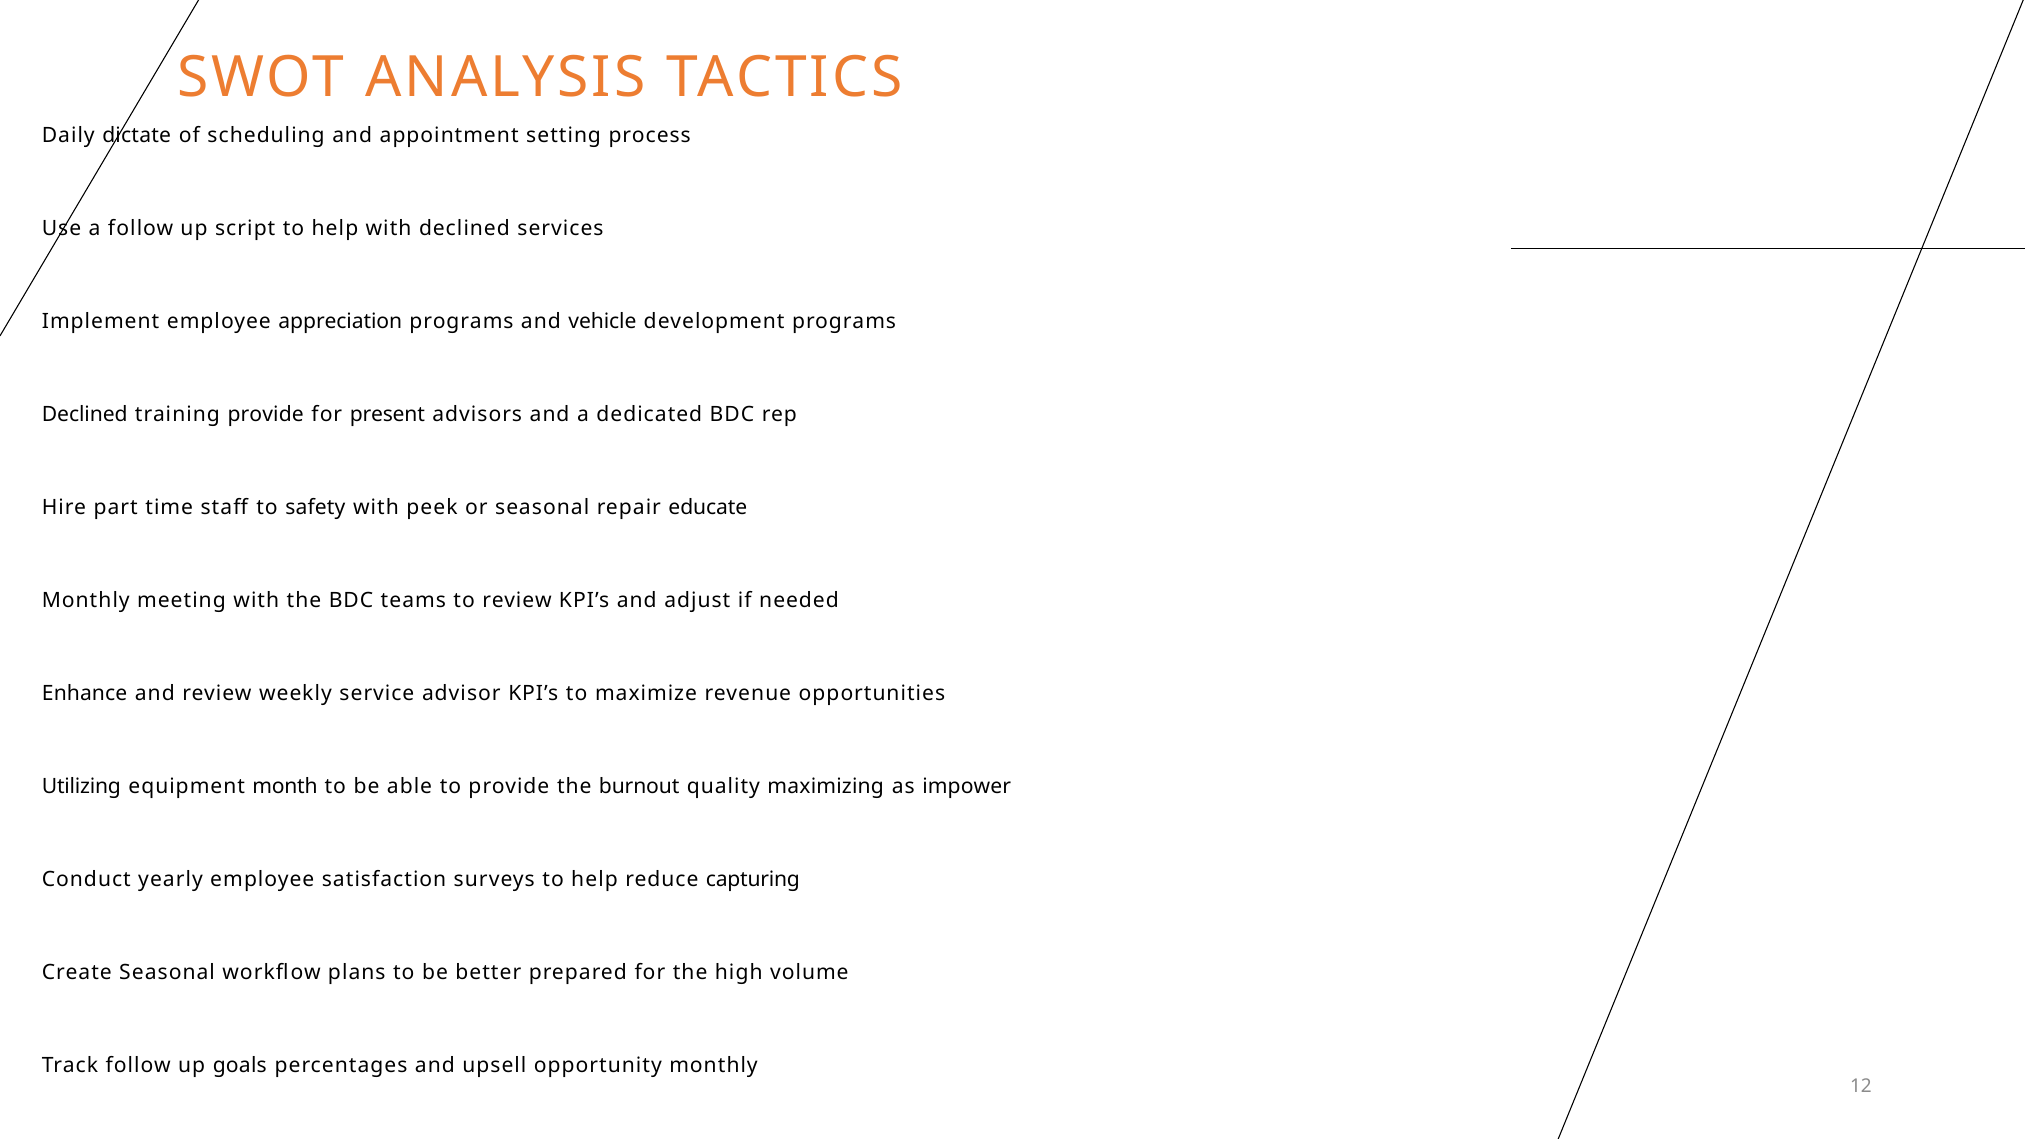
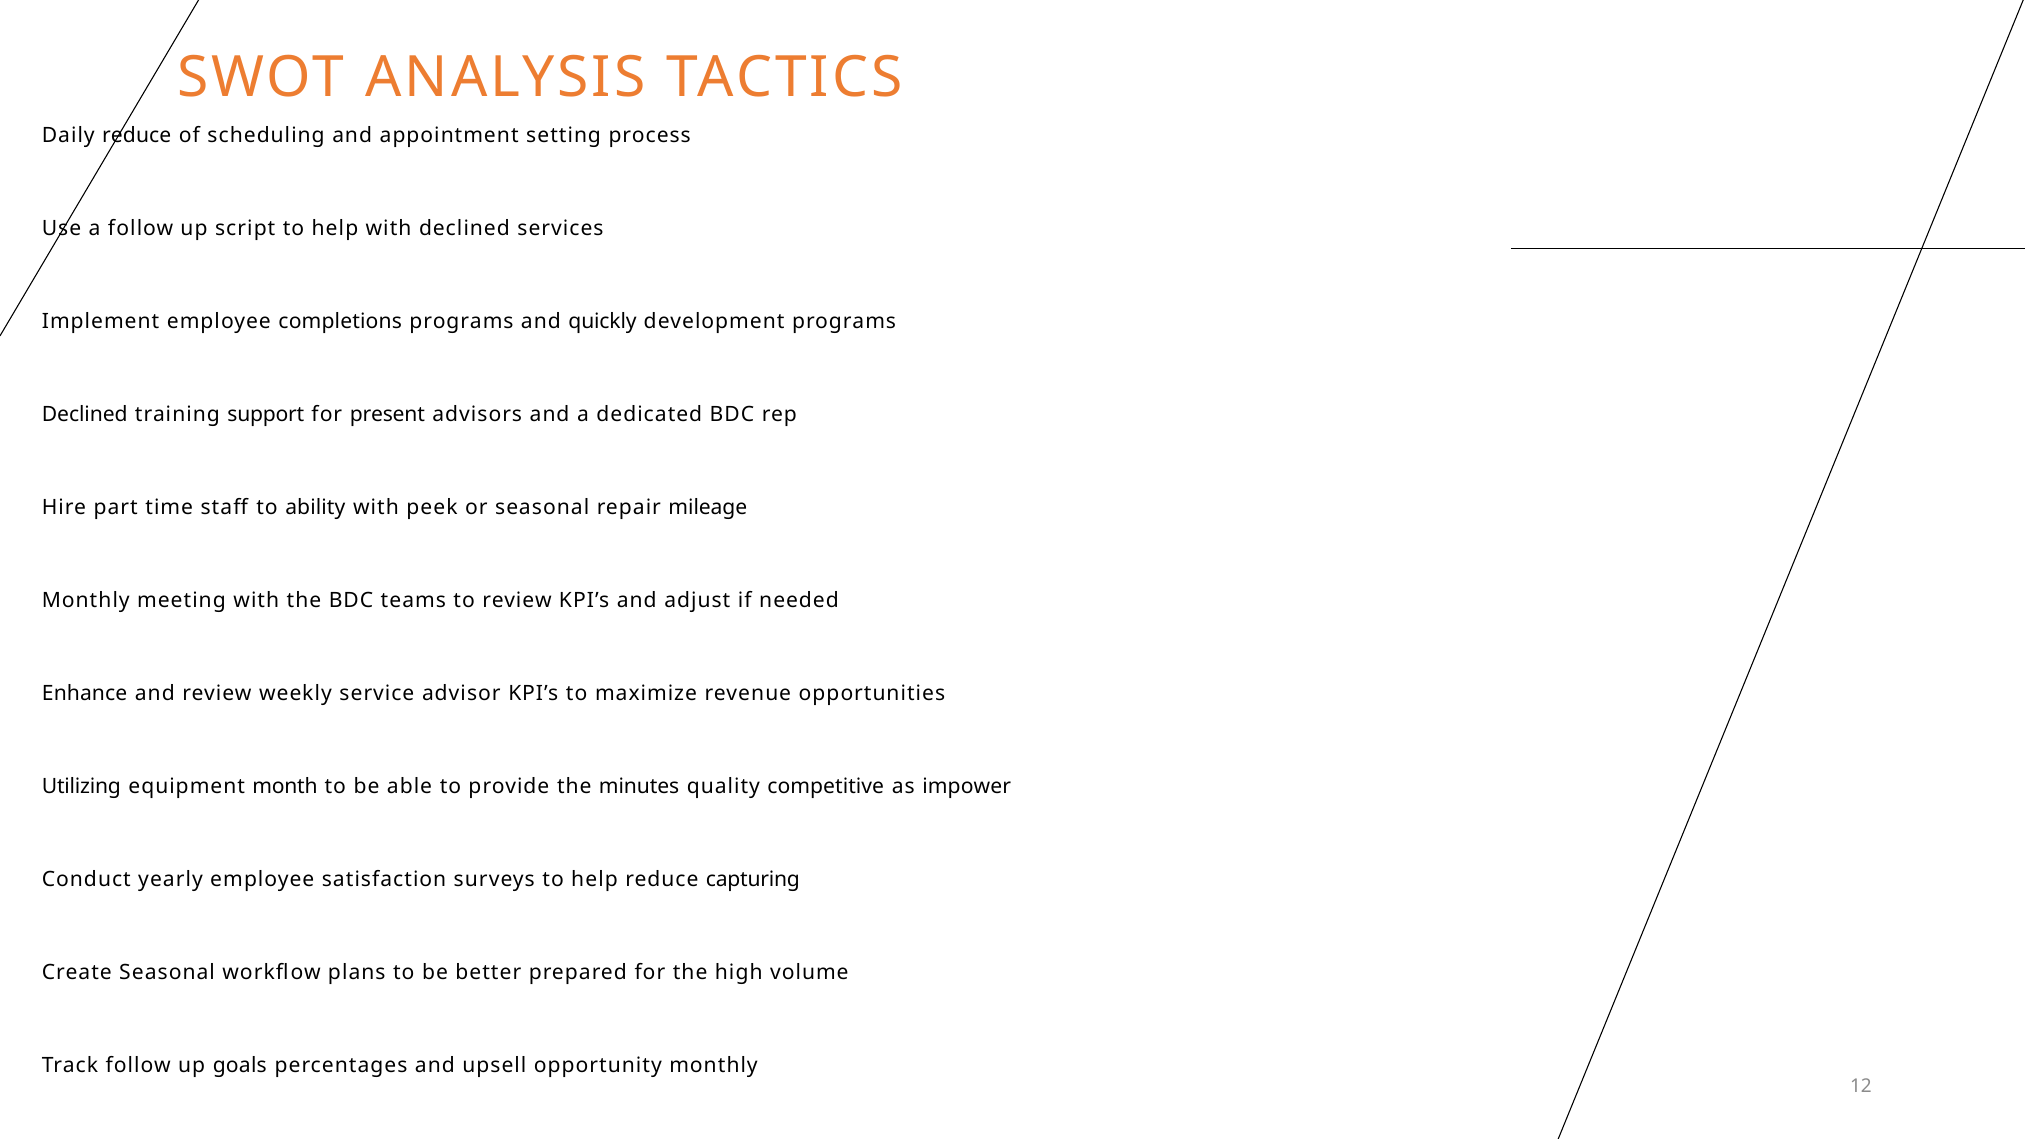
Daily dictate: dictate -> reduce
appreciation: appreciation -> completions
vehicle: vehicle -> quickly
training provide: provide -> support
safety: safety -> ability
educate: educate -> mileage
burnout: burnout -> minutes
maximizing: maximizing -> competitive
